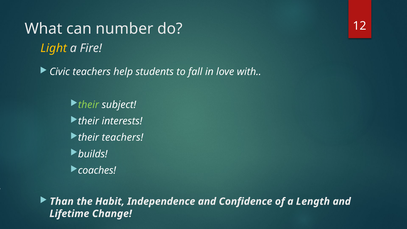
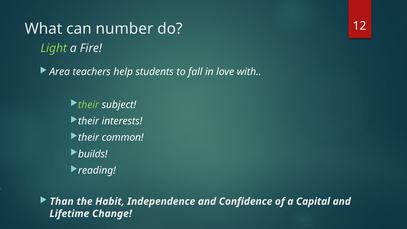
Light colour: yellow -> light green
Civic: Civic -> Area
their teachers: teachers -> common
coaches: coaches -> reading
Length: Length -> Capital
